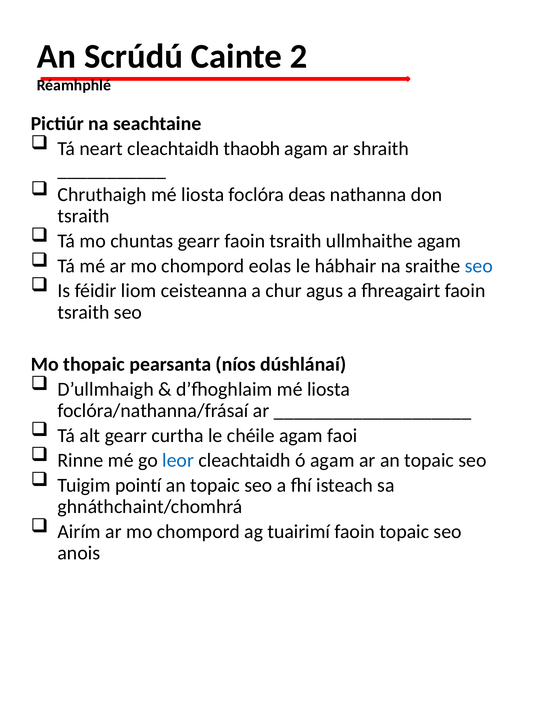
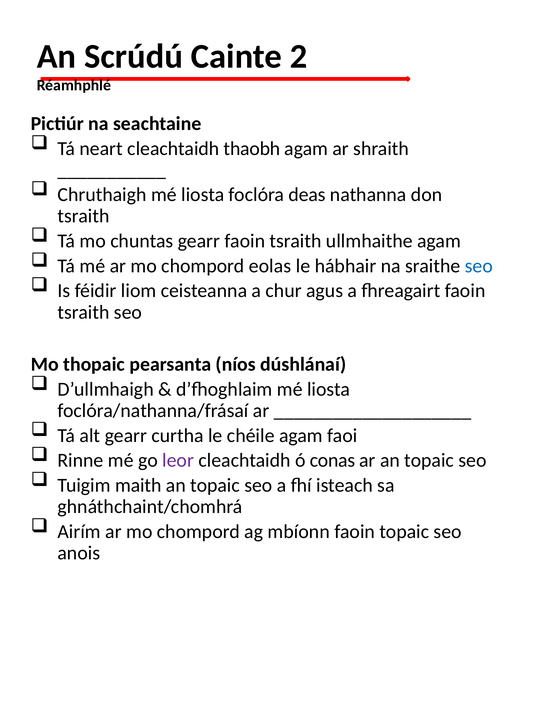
leor colour: blue -> purple
ó agam: agam -> conas
pointí: pointí -> maith
tuairimí: tuairimí -> mbíonn
